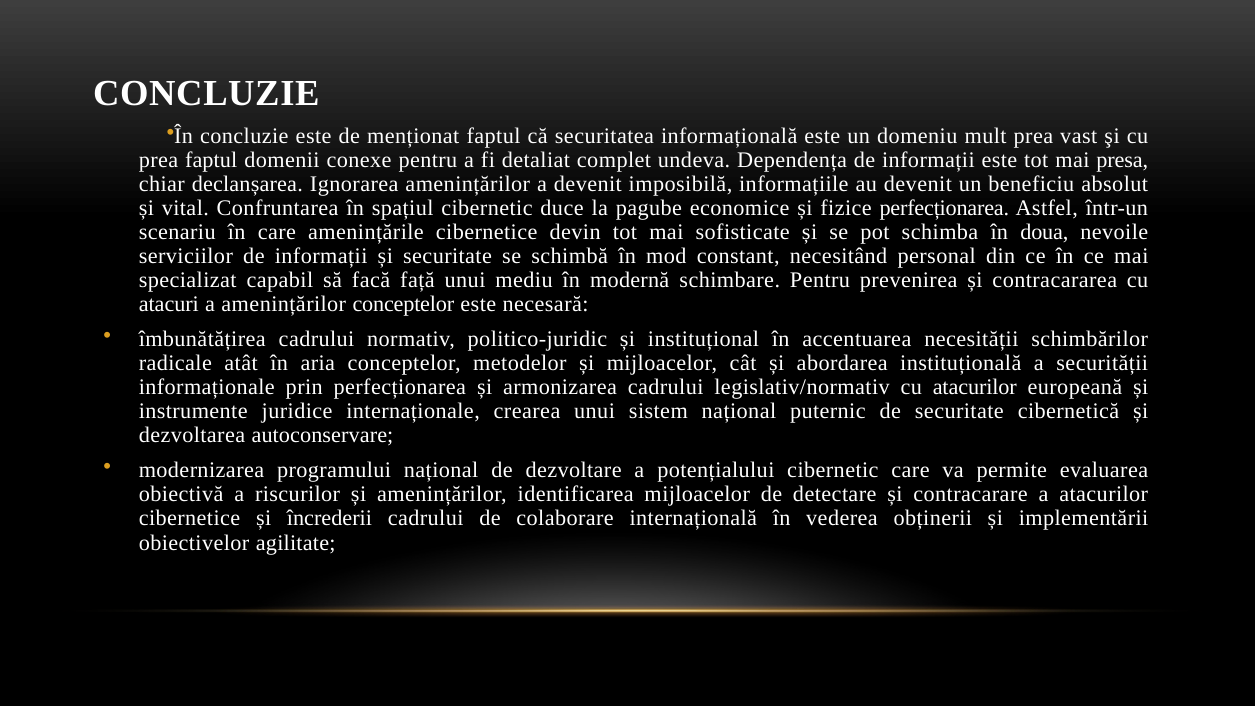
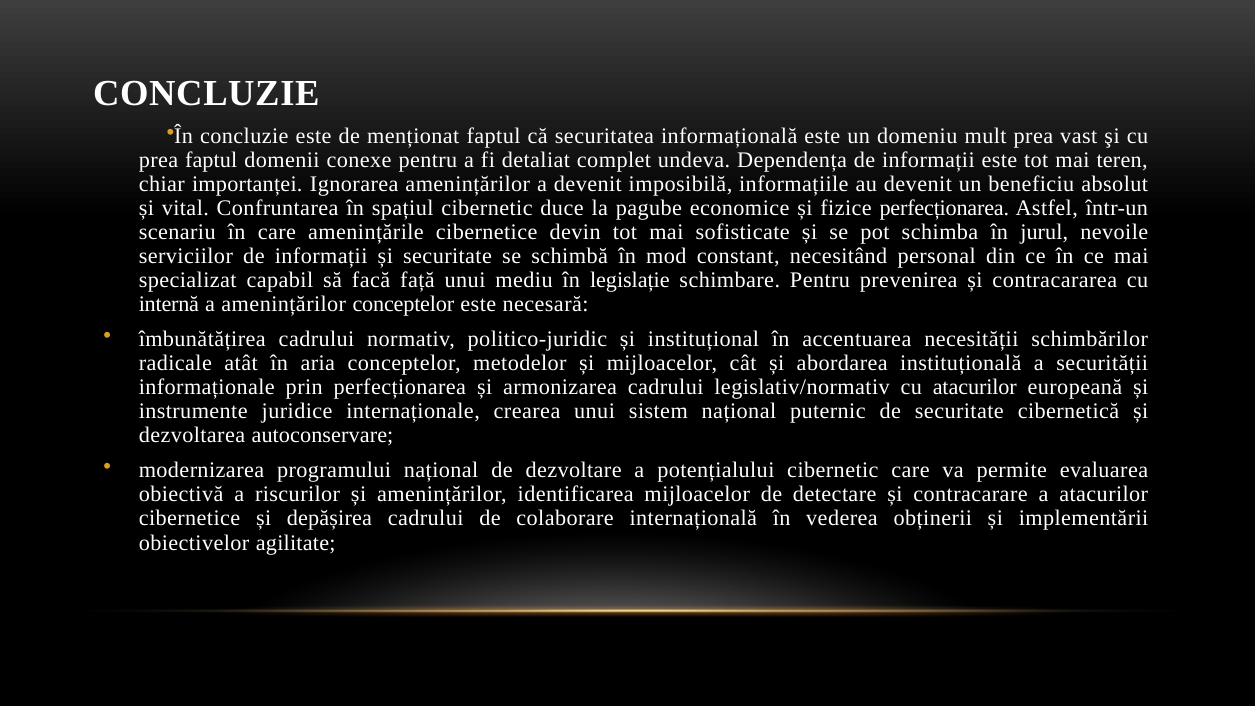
presa: presa -> teren
declanșarea: declanșarea -> importanței
doua: doua -> jurul
modernă: modernă -> legislație
atacuri: atacuri -> internă
încrederii: încrederii -> depășirea
